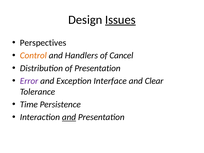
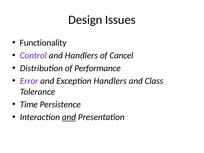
Issues underline: present -> none
Perspectives: Perspectives -> Functionality
Control colour: orange -> purple
of Presentation: Presentation -> Performance
Exception Interface: Interface -> Handlers
Clear: Clear -> Class
